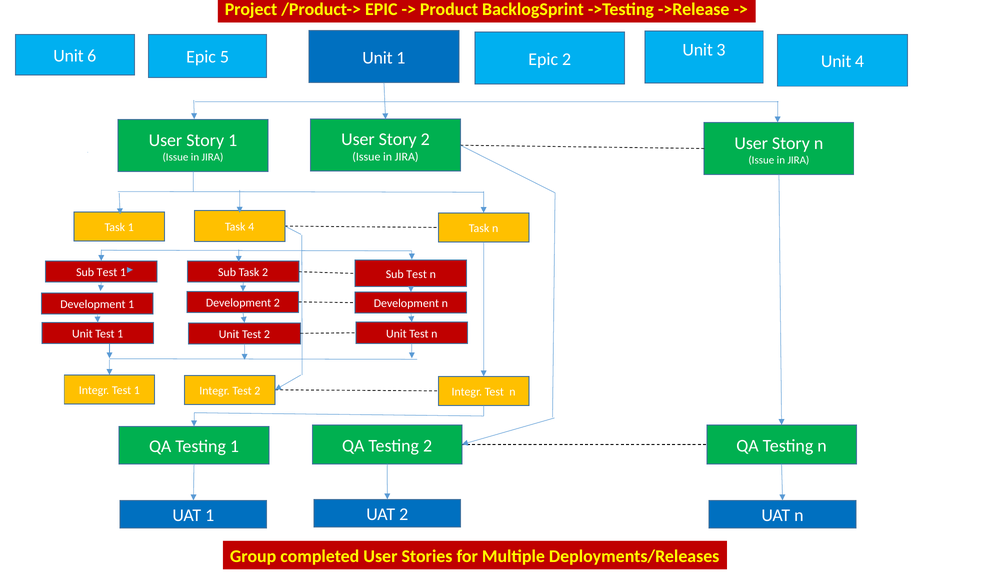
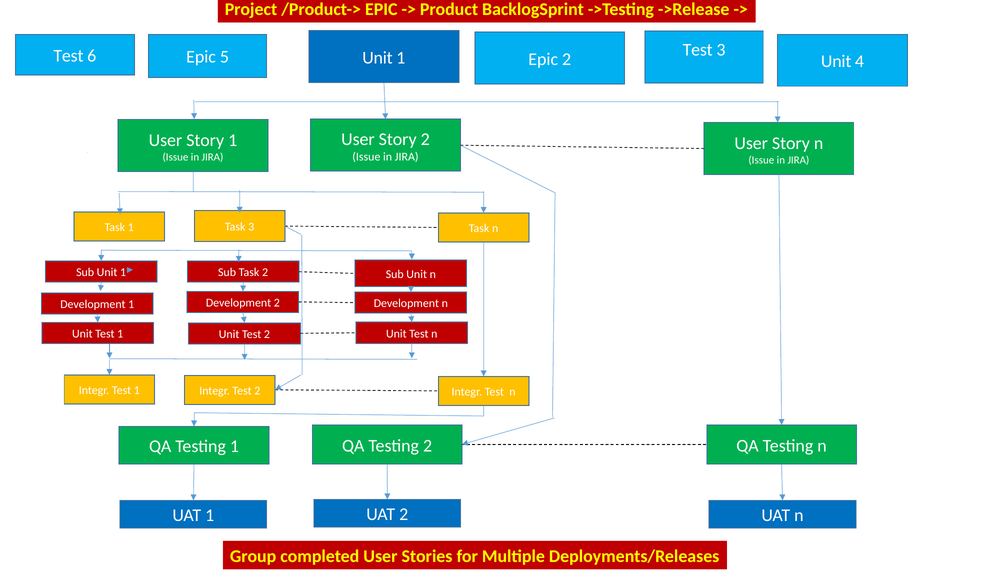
Unit at (698, 50): Unit -> Test
Unit at (68, 56): Unit -> Test
Task 4: 4 -> 3
Test at (107, 273): Test -> Unit
2 Sub Test: Test -> Unit
